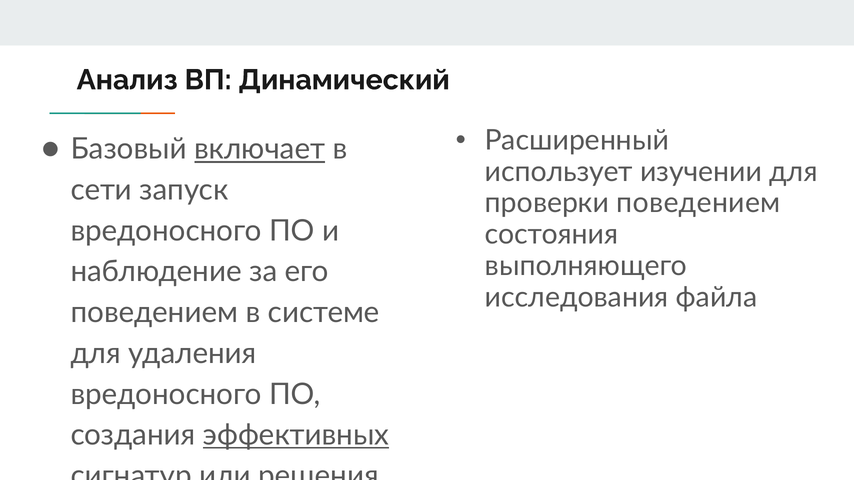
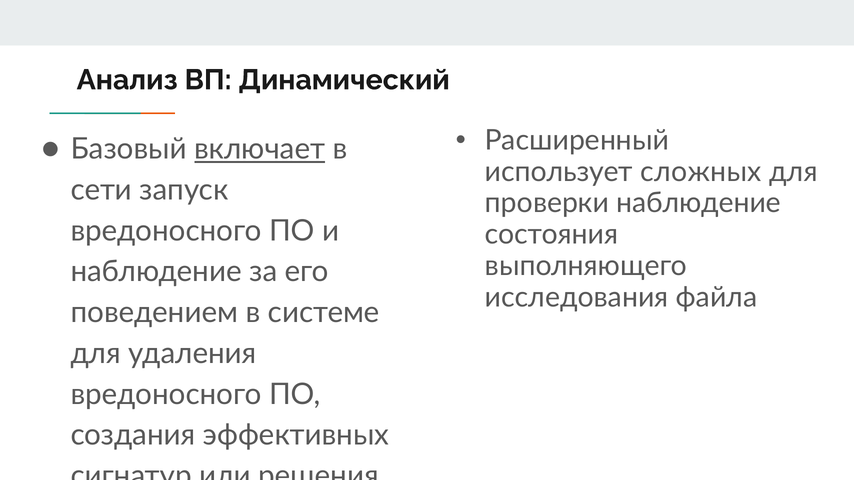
изучении: изучении -> сложных
проверки поведением: поведением -> наблюдение
эффективных underline: present -> none
